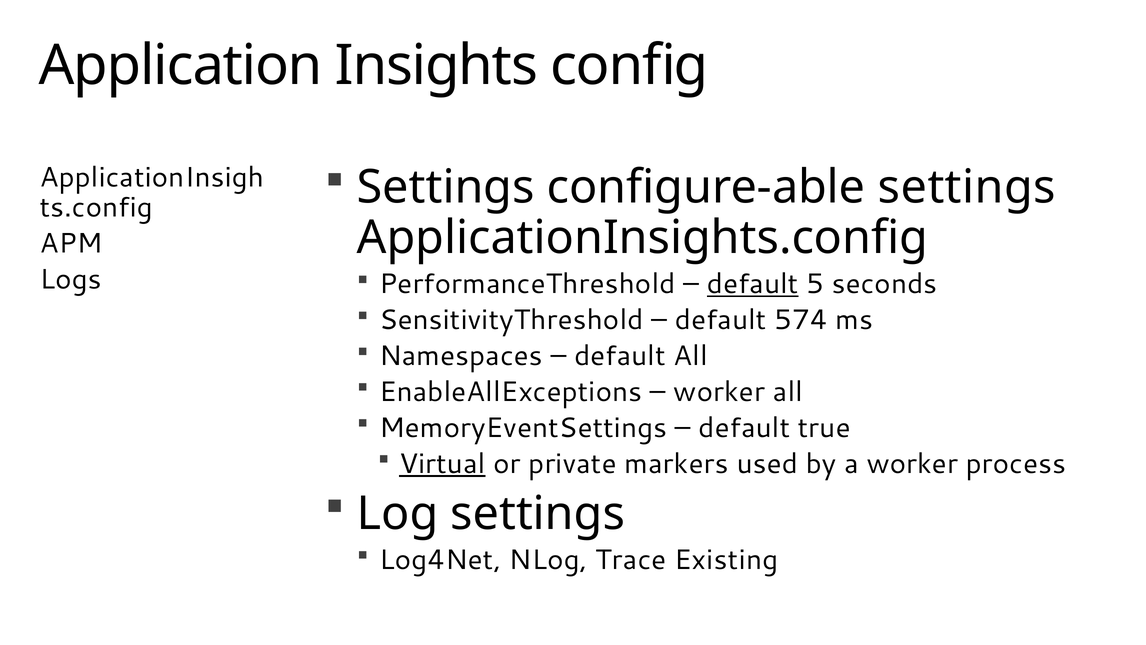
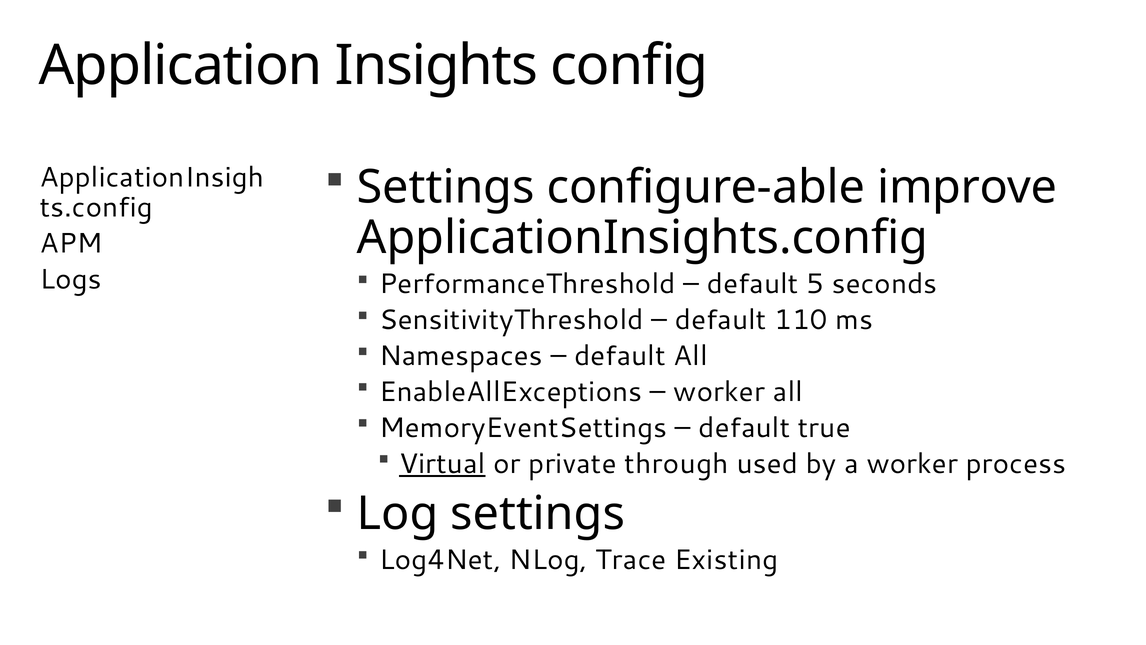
configure-able settings: settings -> improve
default at (753, 284) underline: present -> none
574: 574 -> 110
markers: markers -> through
